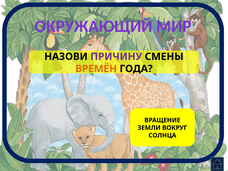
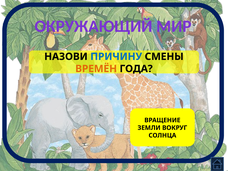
ПРИЧИНУ colour: purple -> blue
